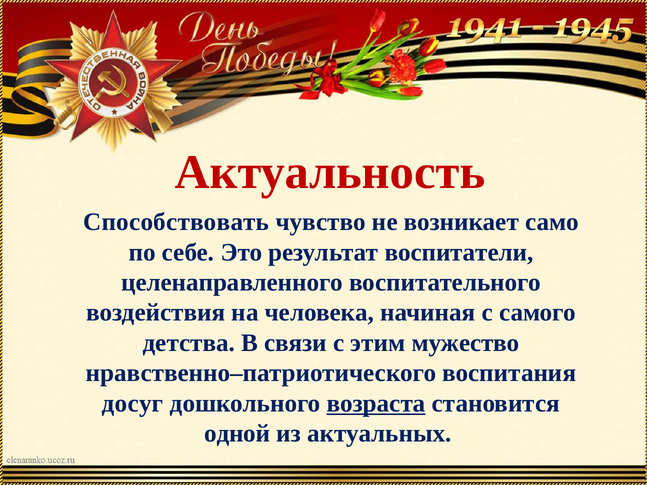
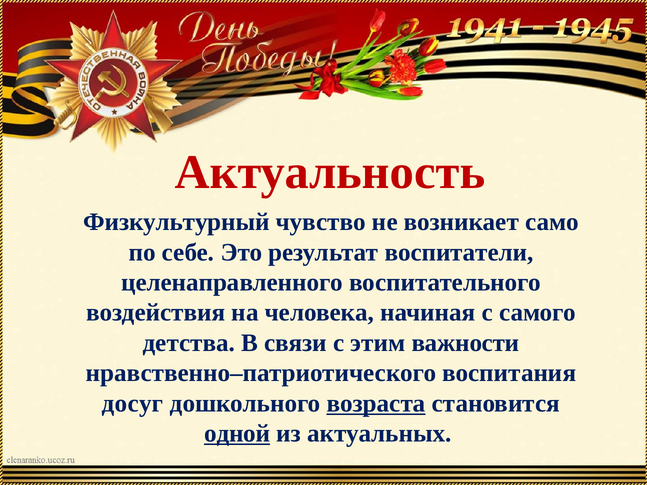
Способствовать: Способствовать -> Физкультурный
мужество: мужество -> важности
одной underline: none -> present
